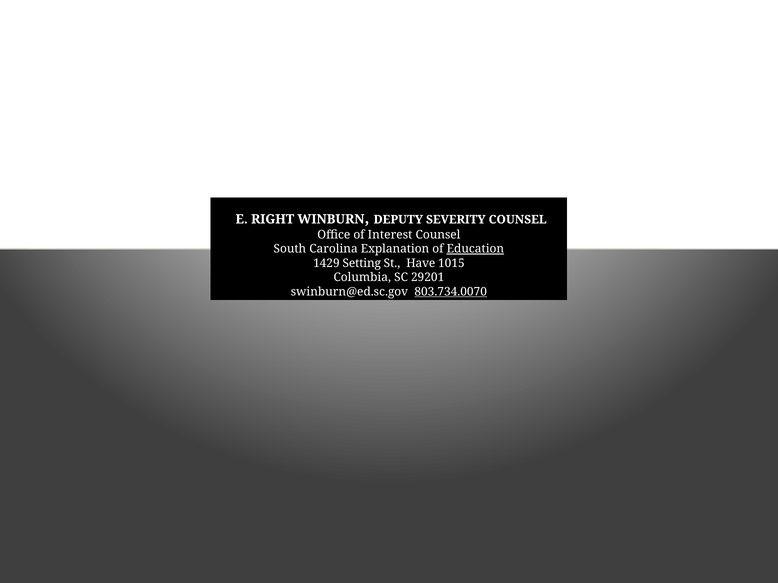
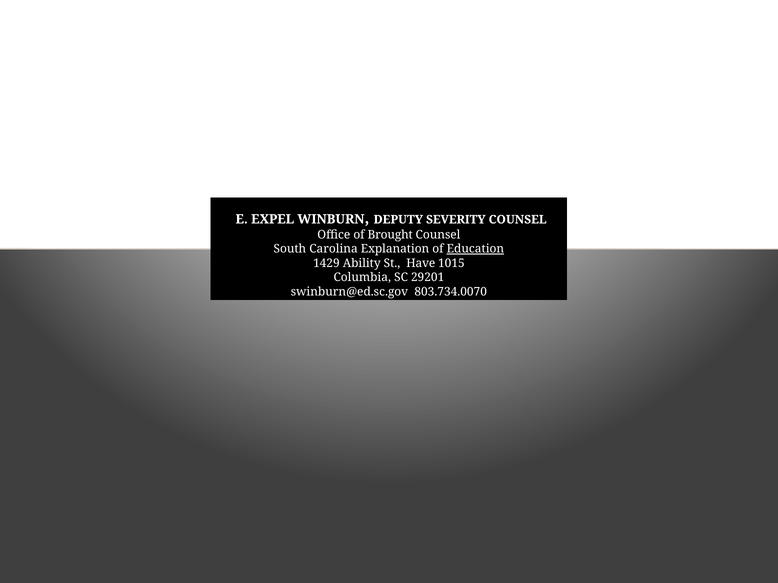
RIGHT: RIGHT -> EXPEL
Interest: Interest -> Brought
Setting: Setting -> Ability
803.734.0070 underline: present -> none
